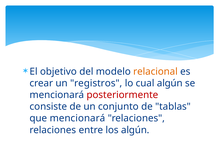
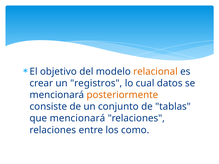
cual algún: algún -> datos
posteriormente colour: red -> orange
los algún: algún -> como
